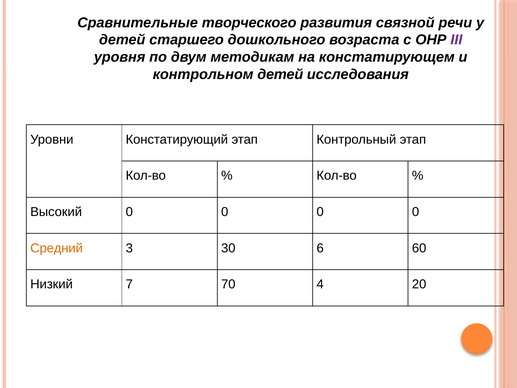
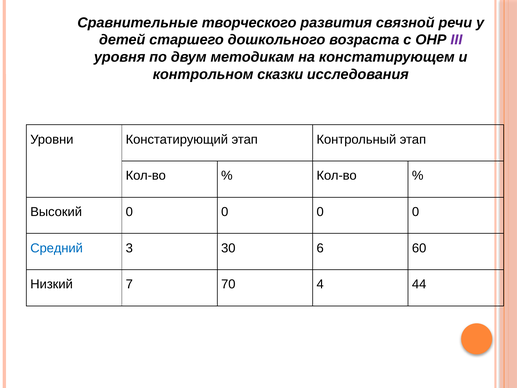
контрольном детей: детей -> сказки
Средний colour: orange -> blue
20: 20 -> 44
